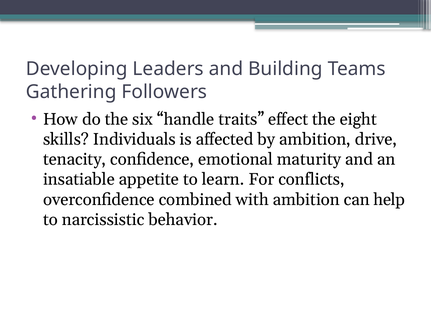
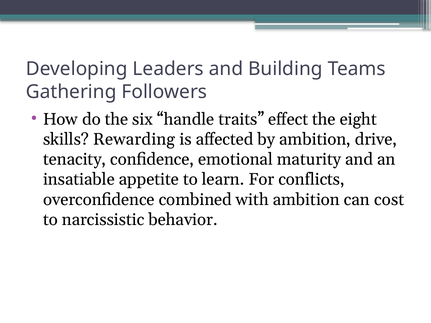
Individuals: Individuals -> Rewarding
help: help -> cost
